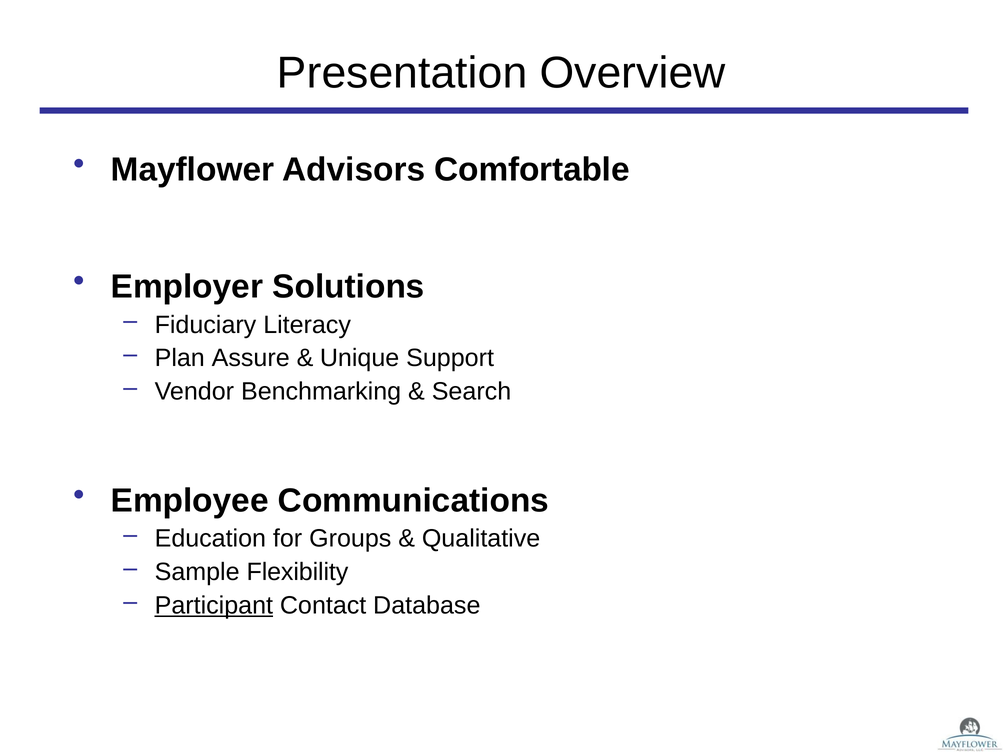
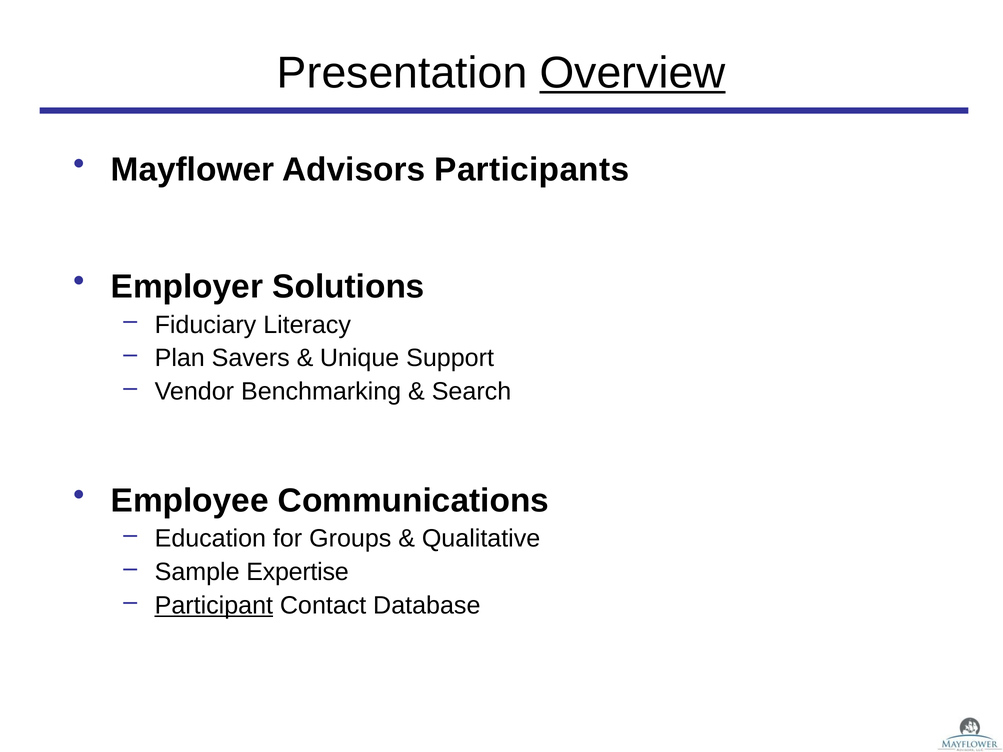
Overview underline: none -> present
Comfortable: Comfortable -> Participants
Assure: Assure -> Savers
Flexibility: Flexibility -> Expertise
